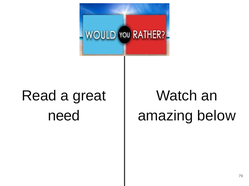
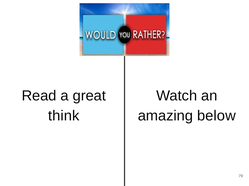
need: need -> think
